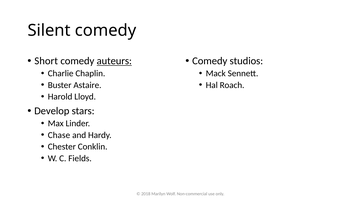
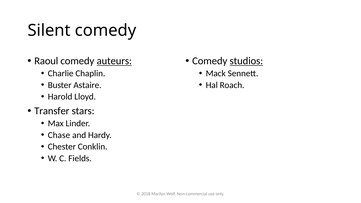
Short: Short -> Raoul
studios underline: none -> present
Develop: Develop -> Transfer
